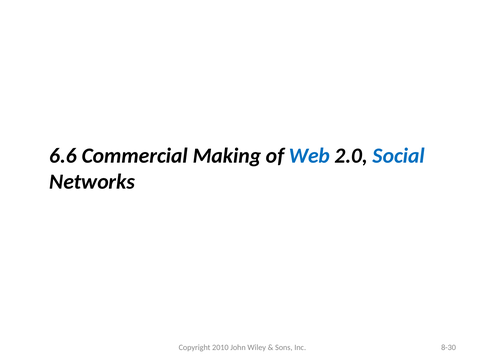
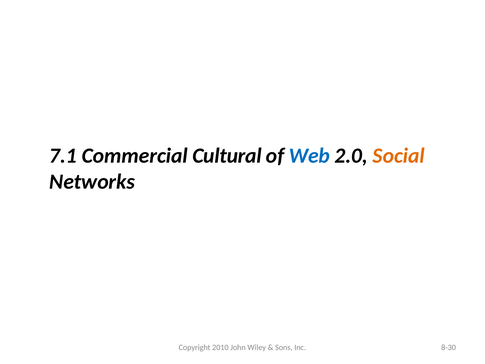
6.6: 6.6 -> 7.1
Making: Making -> Cultural
Social colour: blue -> orange
